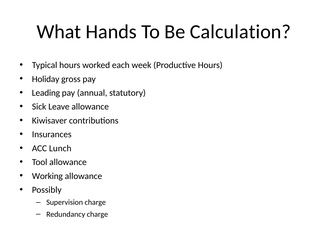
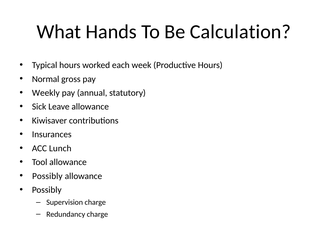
Holiday: Holiday -> Normal
Leading: Leading -> Weekly
Working at (47, 176): Working -> Possibly
